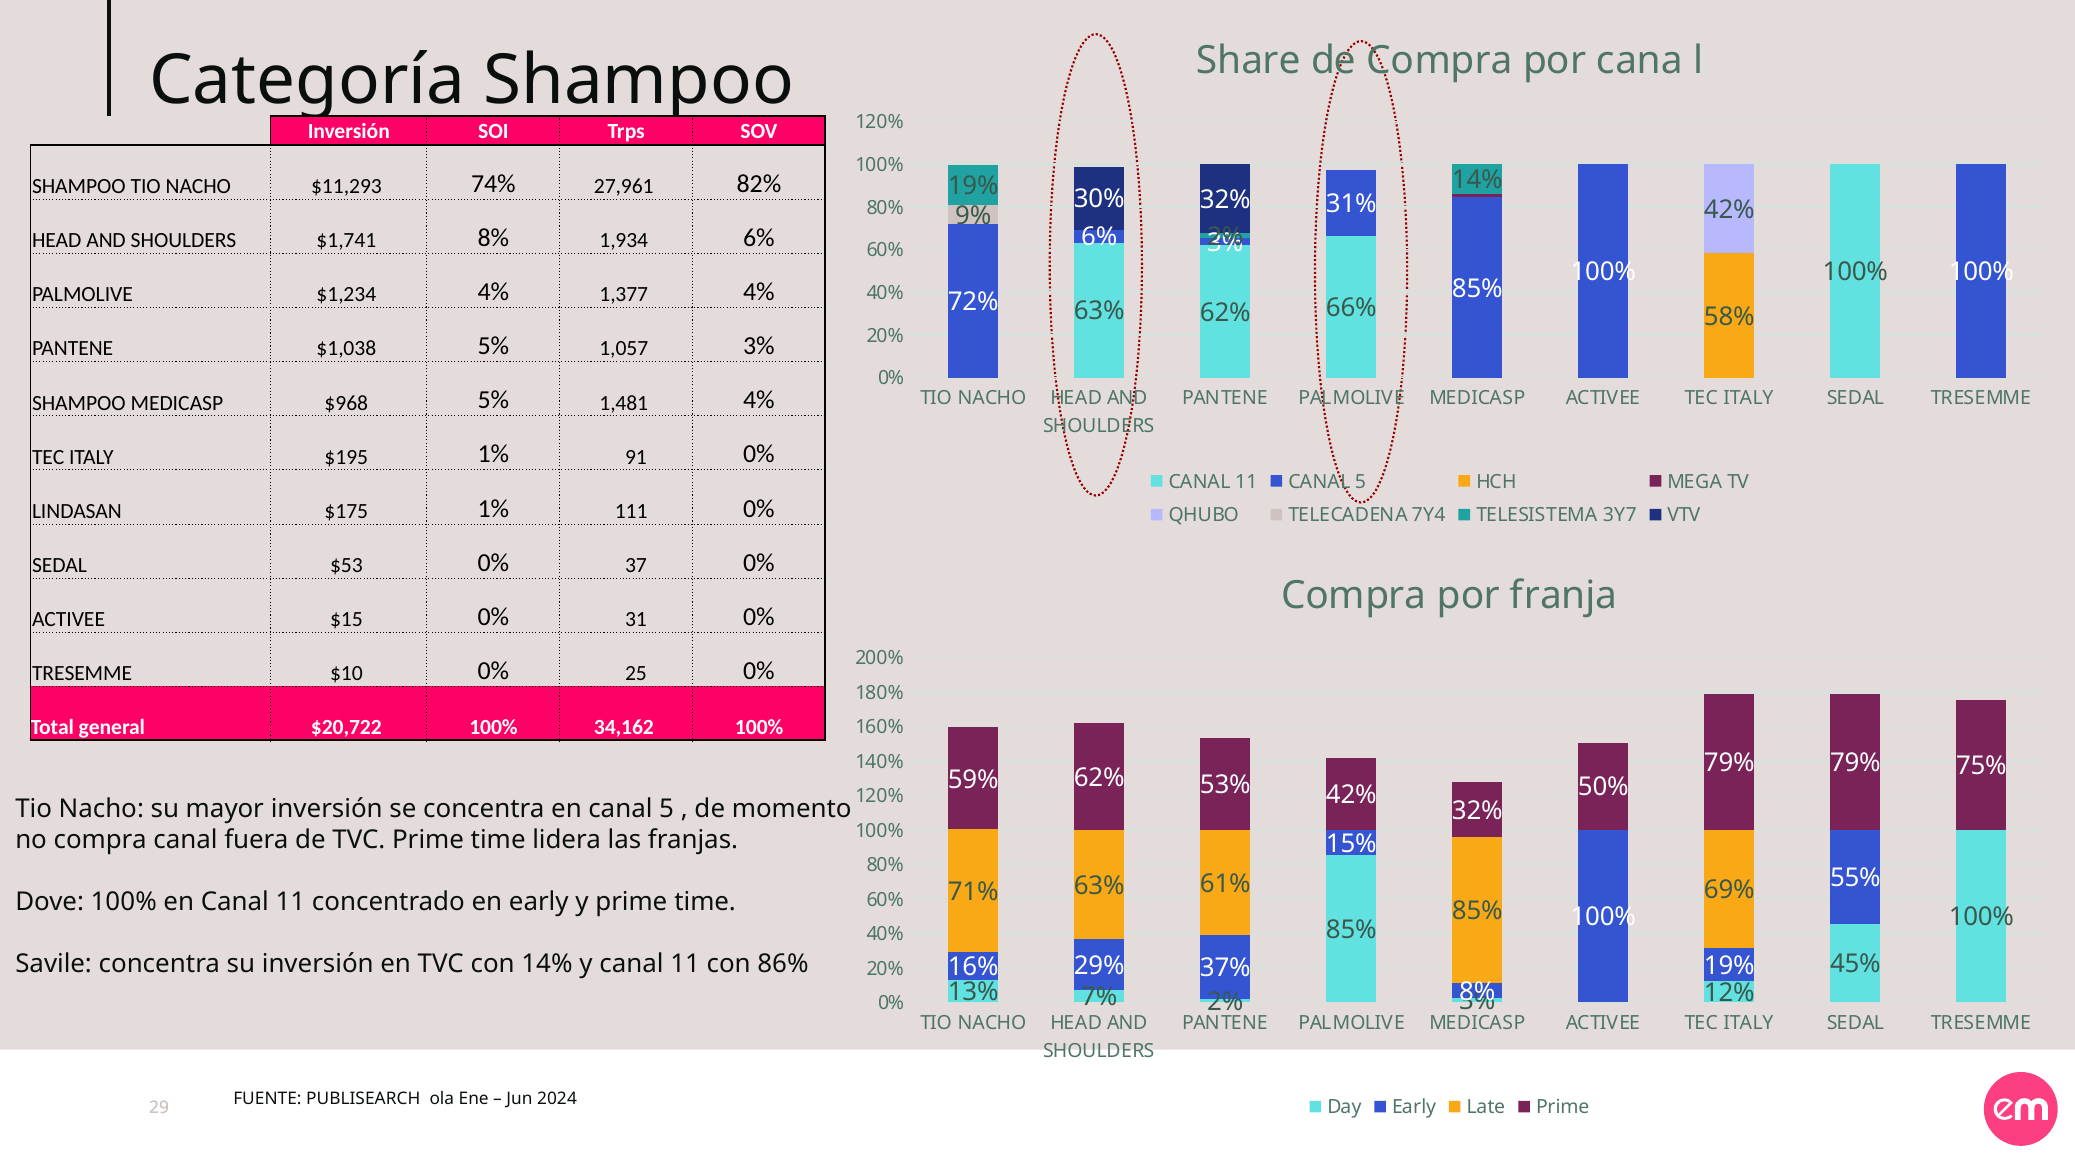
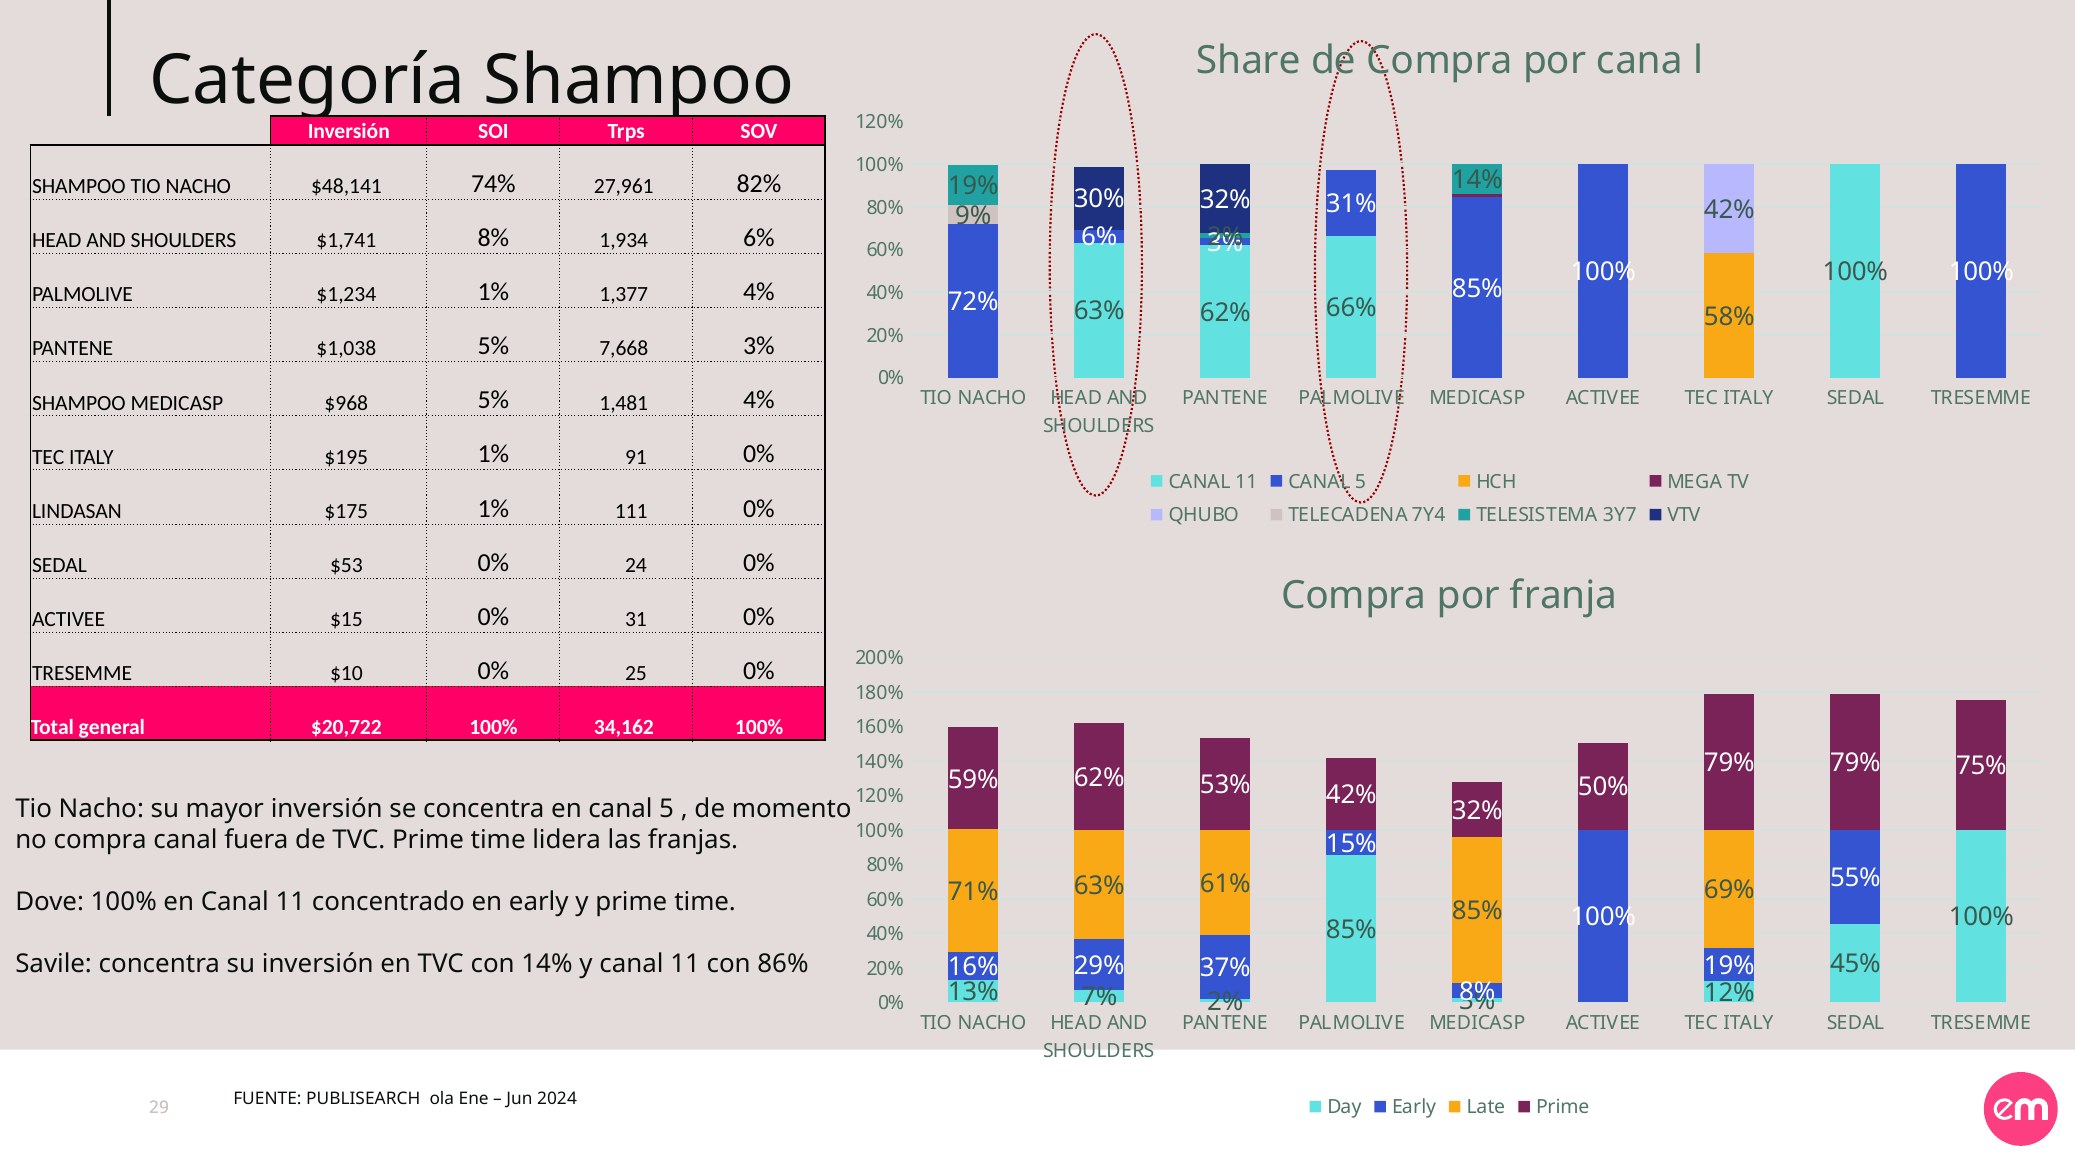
$11,293: $11,293 -> $48,141
$1,234 4%: 4% -> 1%
1,057: 1,057 -> 7,668
37: 37 -> 24
